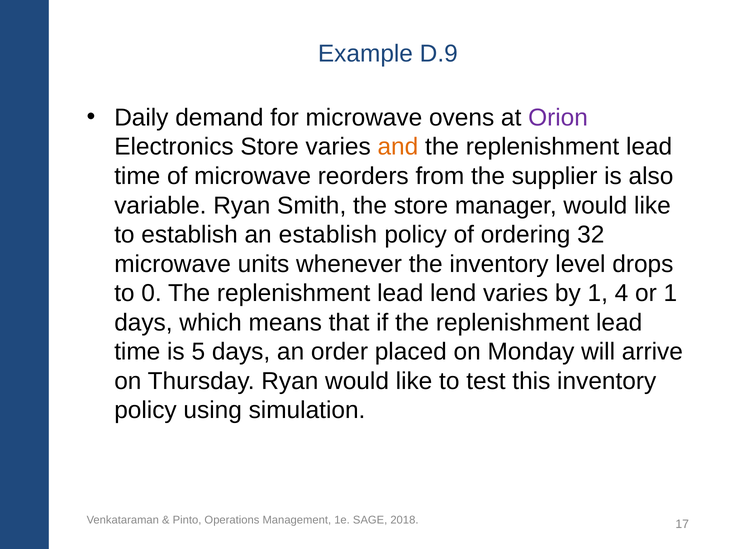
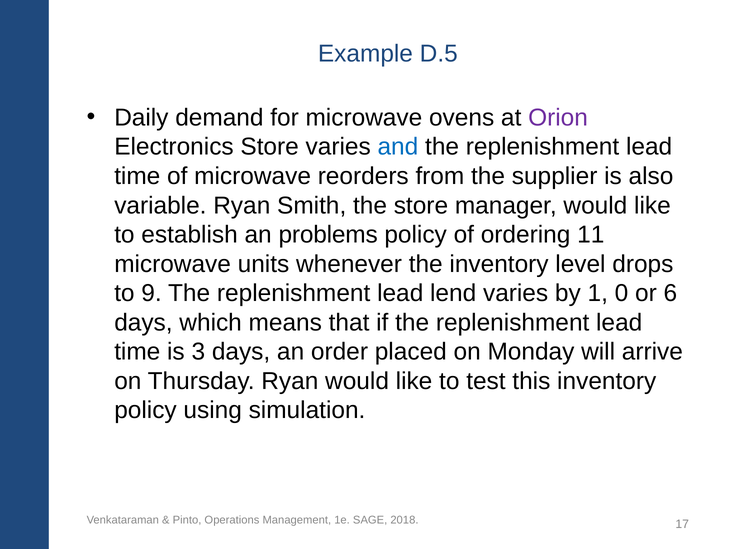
D.9: D.9 -> D.5
and colour: orange -> blue
an establish: establish -> problems
32: 32 -> 11
0: 0 -> 9
4: 4 -> 0
or 1: 1 -> 6
5: 5 -> 3
